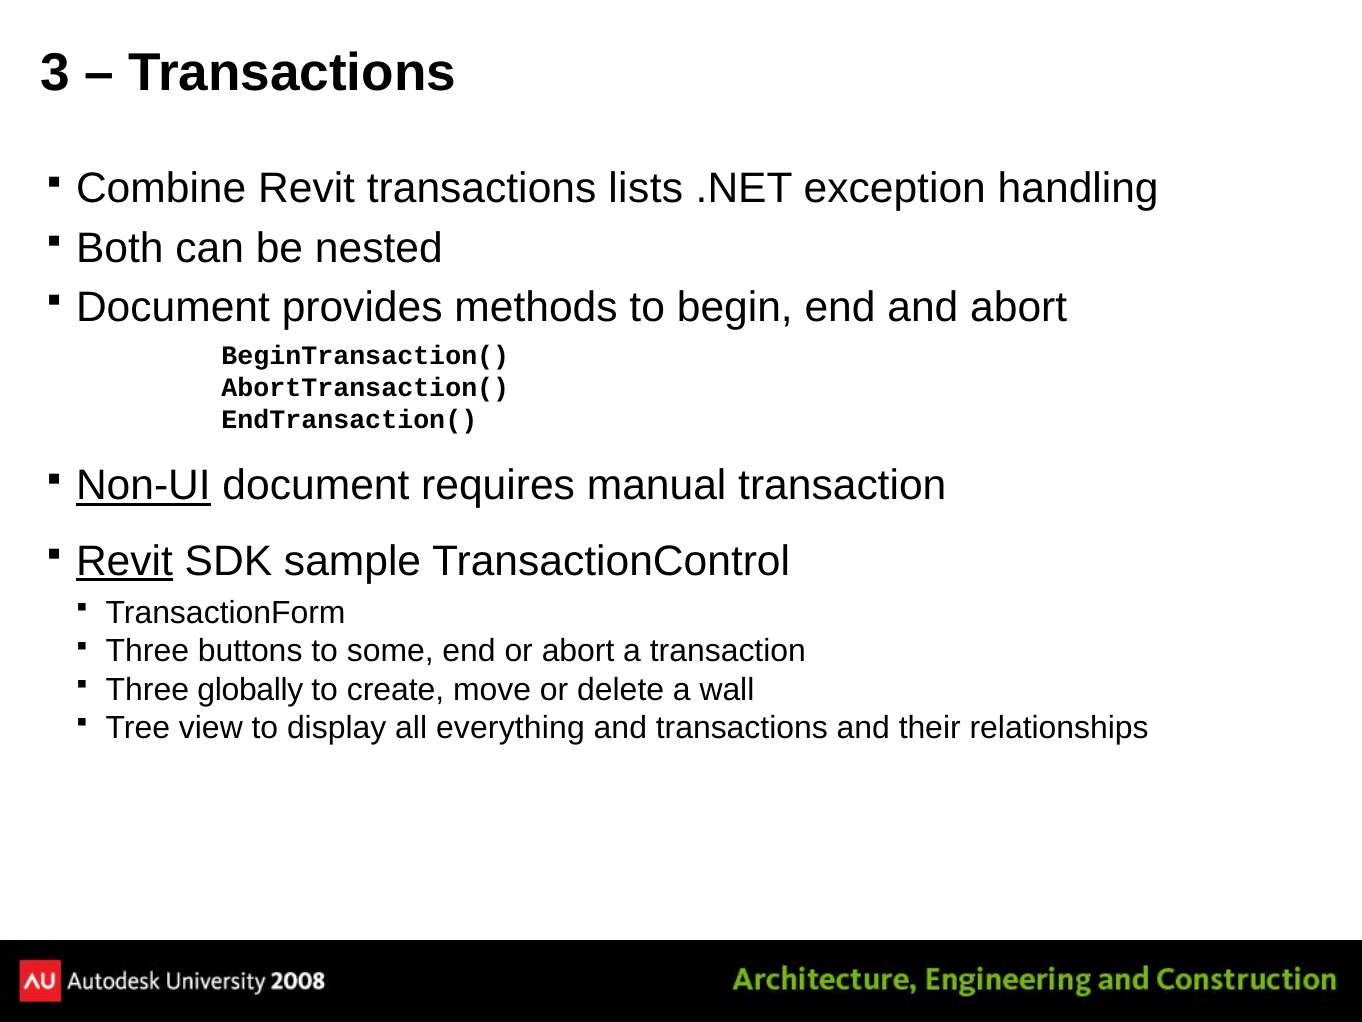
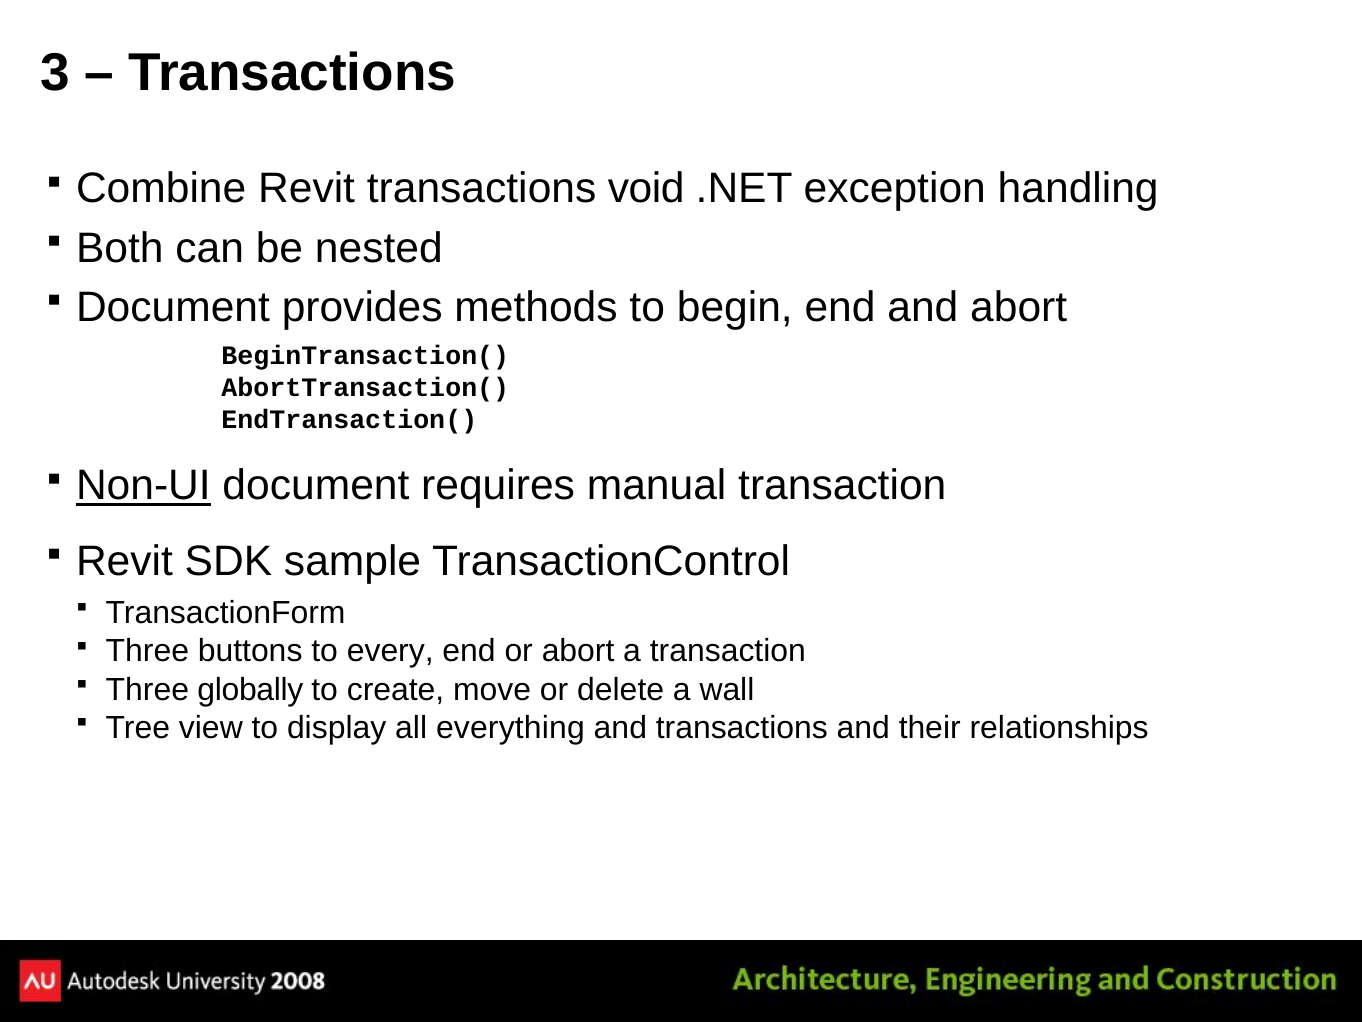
lists: lists -> void
Revit at (124, 561) underline: present -> none
some: some -> every
